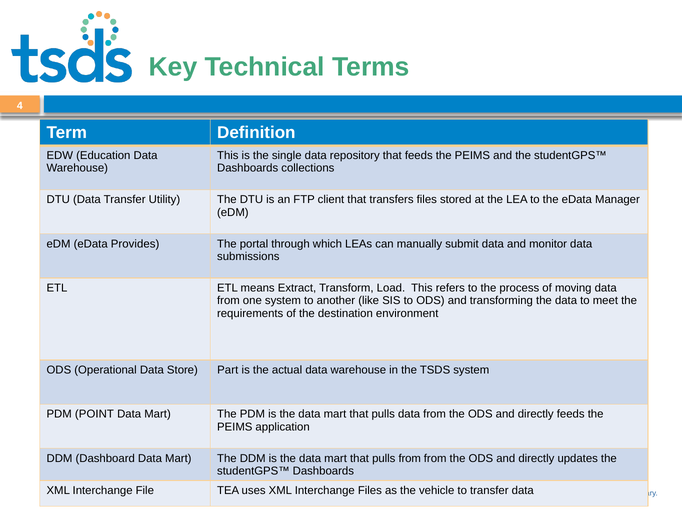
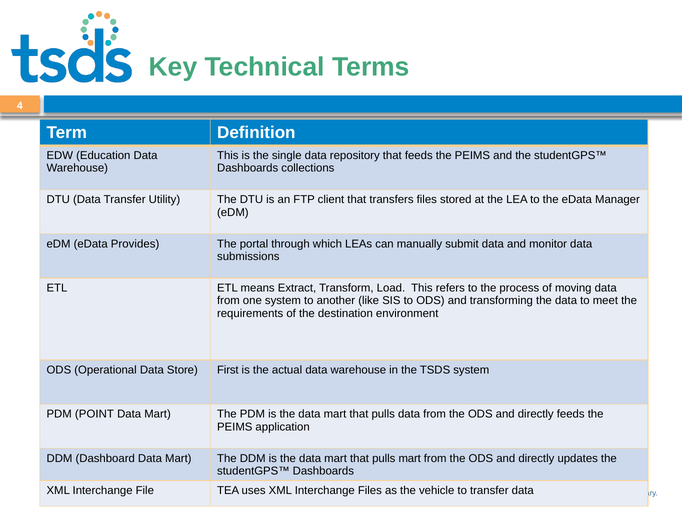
Part: Part -> First
pulls from: from -> mart
